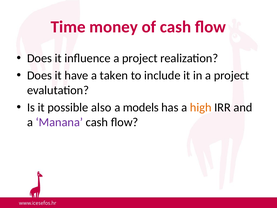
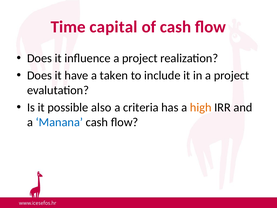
money: money -> capital
models: models -> criteria
Manana colour: purple -> blue
